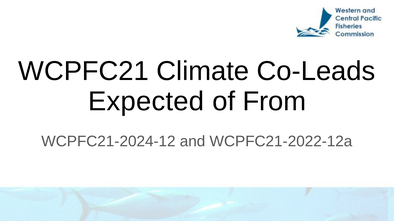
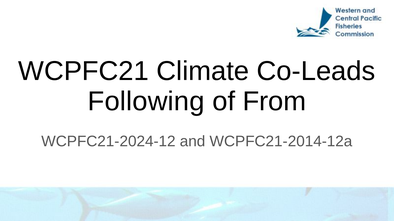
Expected: Expected -> Following
WCPFC21-2022-12a: WCPFC21-2022-12a -> WCPFC21-2014-12a
